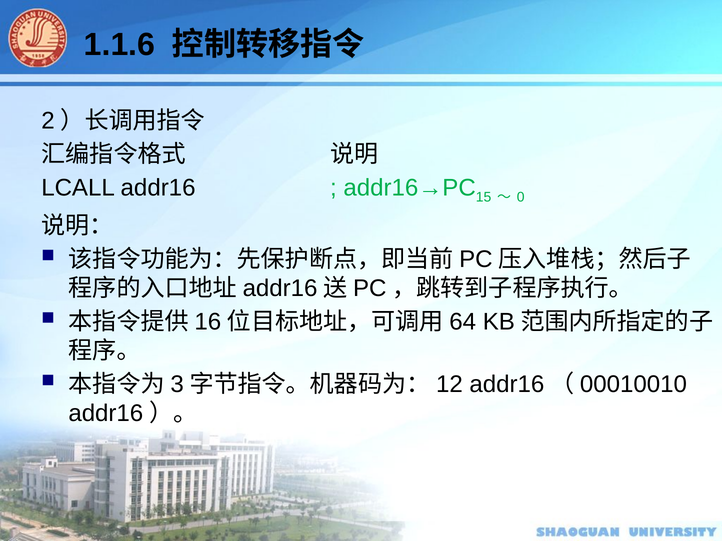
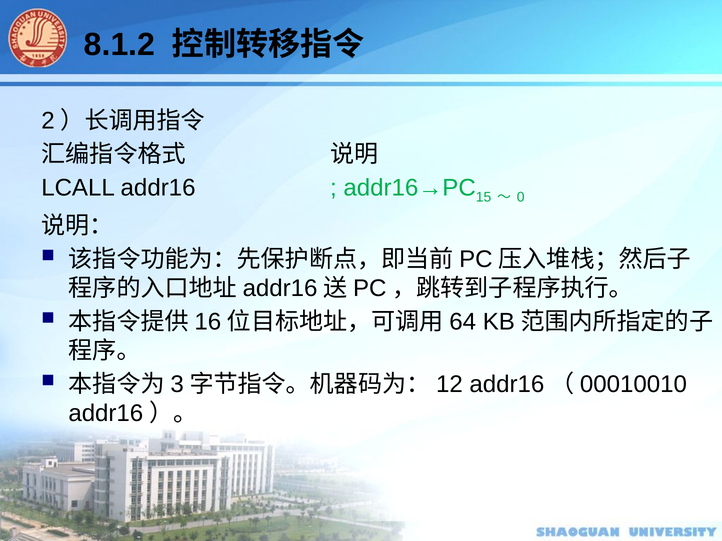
1.1.6: 1.1.6 -> 8.1.2
